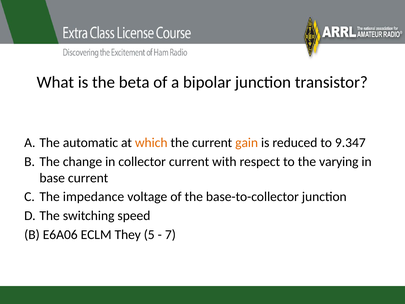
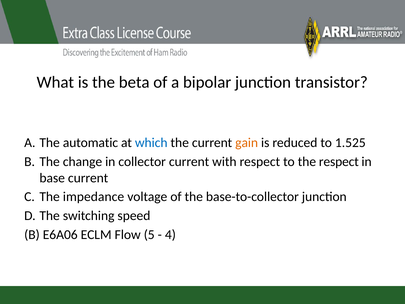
which colour: orange -> blue
9.347: 9.347 -> 1.525
the varying: varying -> respect
They: They -> Flow
7: 7 -> 4
